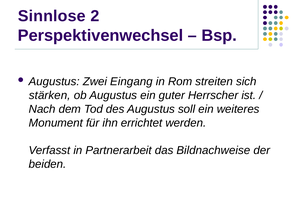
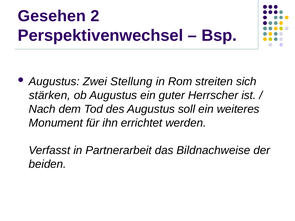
Sinnlose: Sinnlose -> Gesehen
Eingang: Eingang -> Stellung
